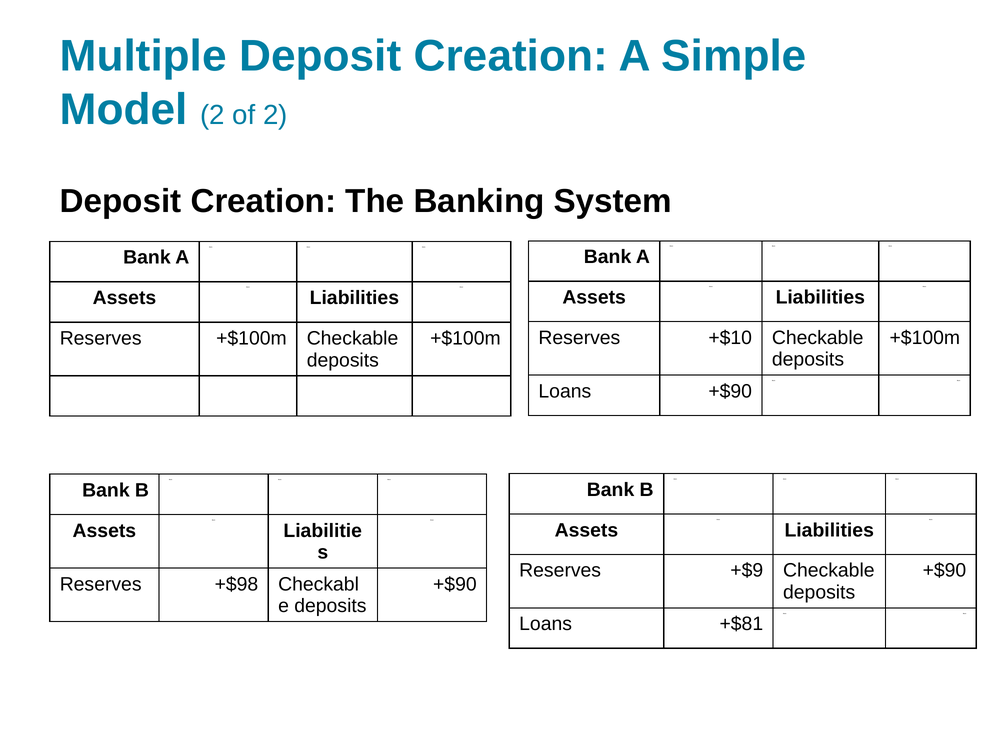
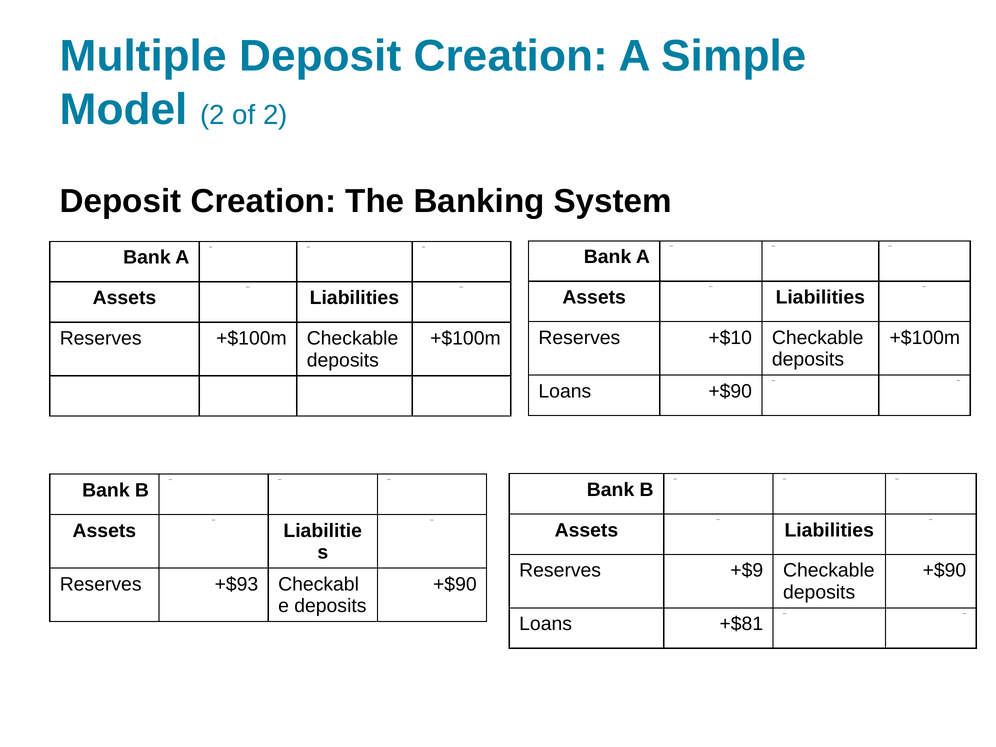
+$98: +$98 -> +$93
